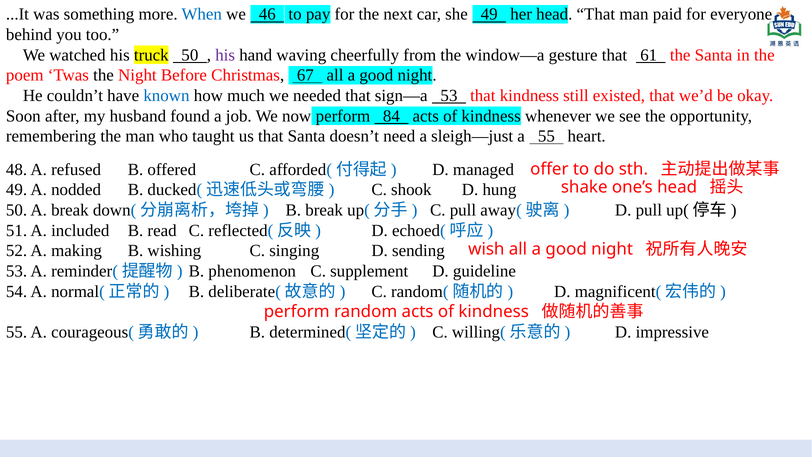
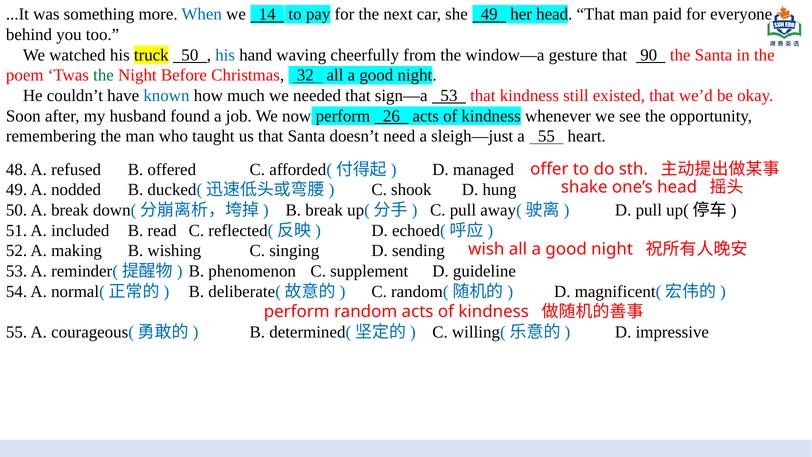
46: 46 -> 14
his at (225, 55) colour: purple -> blue
61: 61 -> 90
the at (104, 75) colour: black -> green
67: 67 -> 32
84: 84 -> 26
